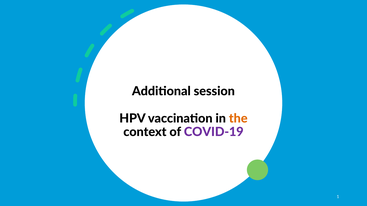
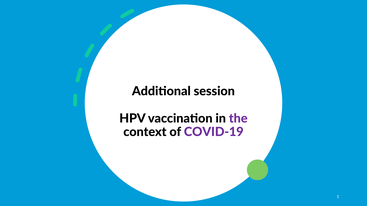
the colour: orange -> purple
